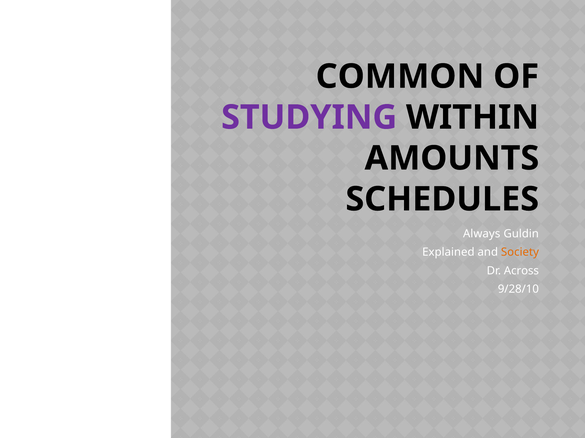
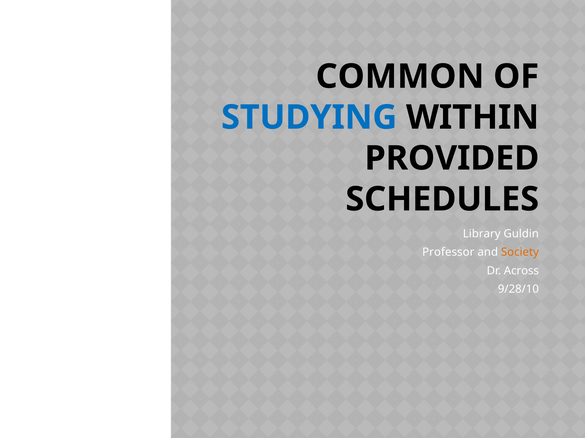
STUDYING colour: purple -> blue
AMOUNTS: AMOUNTS -> PROVIDED
Always: Always -> Library
Explained: Explained -> Professor
